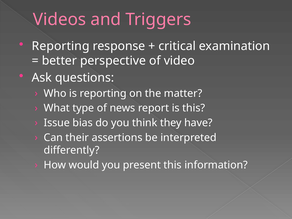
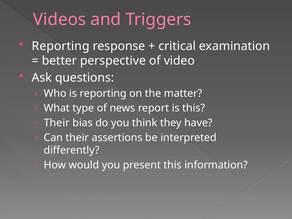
Issue at (57, 123): Issue -> Their
